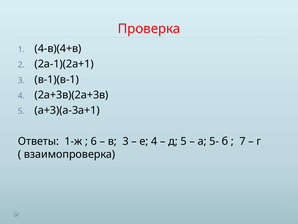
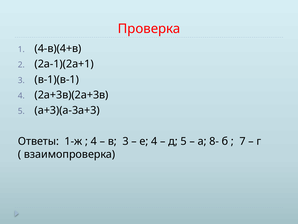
а+3)(а-3а+1: а+3)(а-3а+1 -> а+3)(а-3а+3
6 at (94, 141): 6 -> 4
5-: 5- -> 8-
